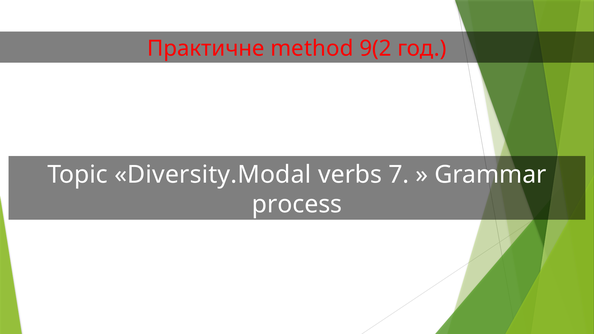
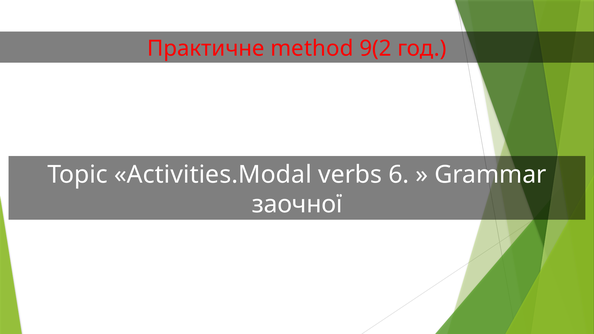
Diversity.Modal: Diversity.Modal -> Activities.Modal
7: 7 -> 6
process: process -> заочної
